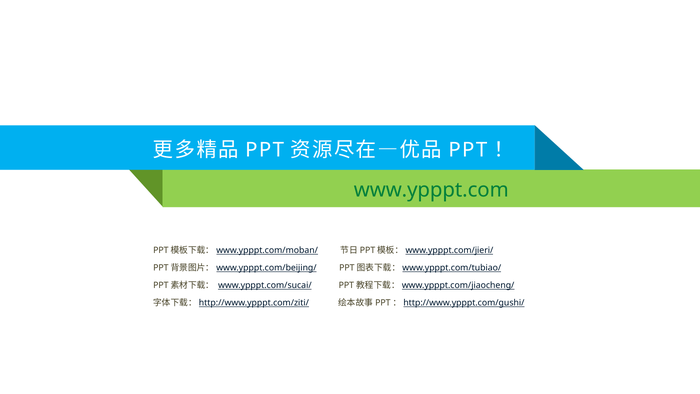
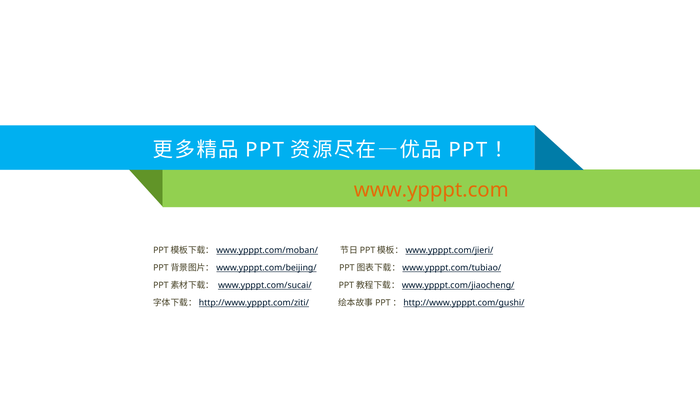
www.ypppt.com colour: green -> orange
